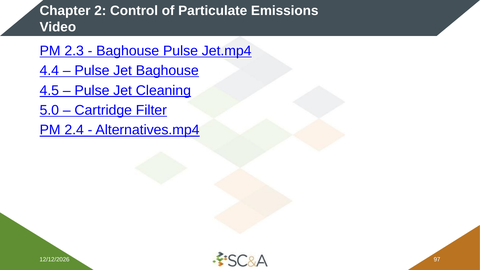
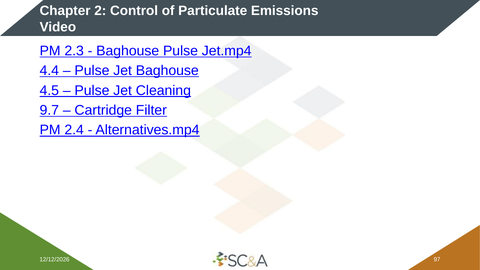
5.0: 5.0 -> 9.7
